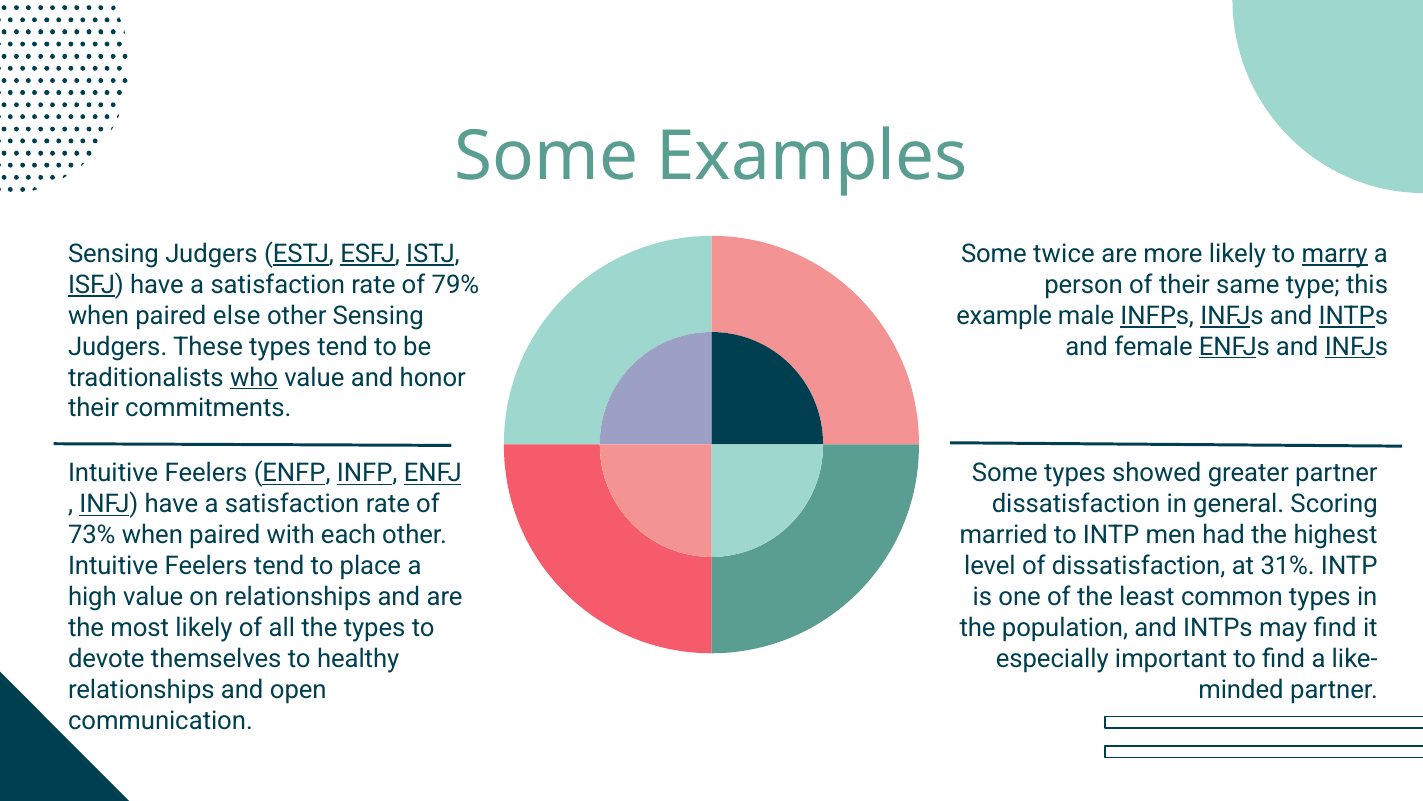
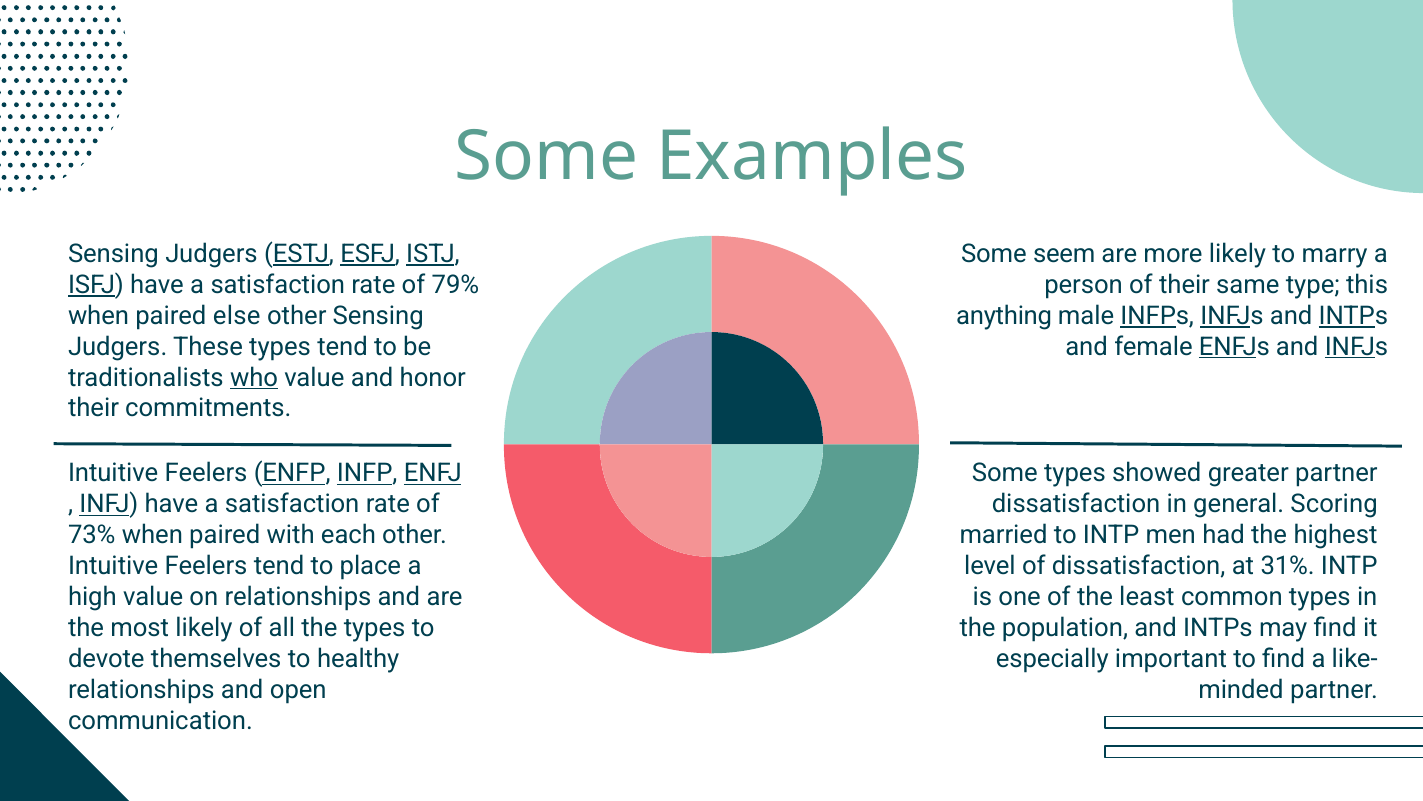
twice: twice -> seem
marry underline: present -> none
example: example -> anything
